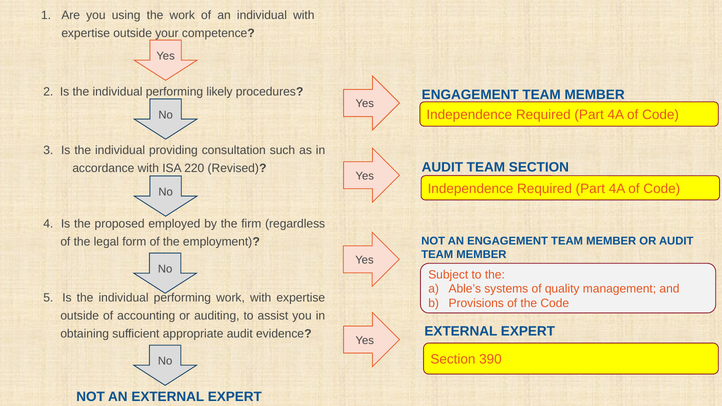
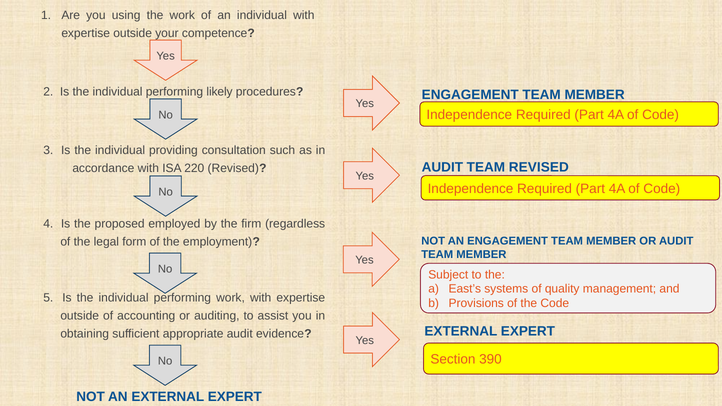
TEAM SECTION: SECTION -> REVISED
Able’s: Able’s -> East’s
